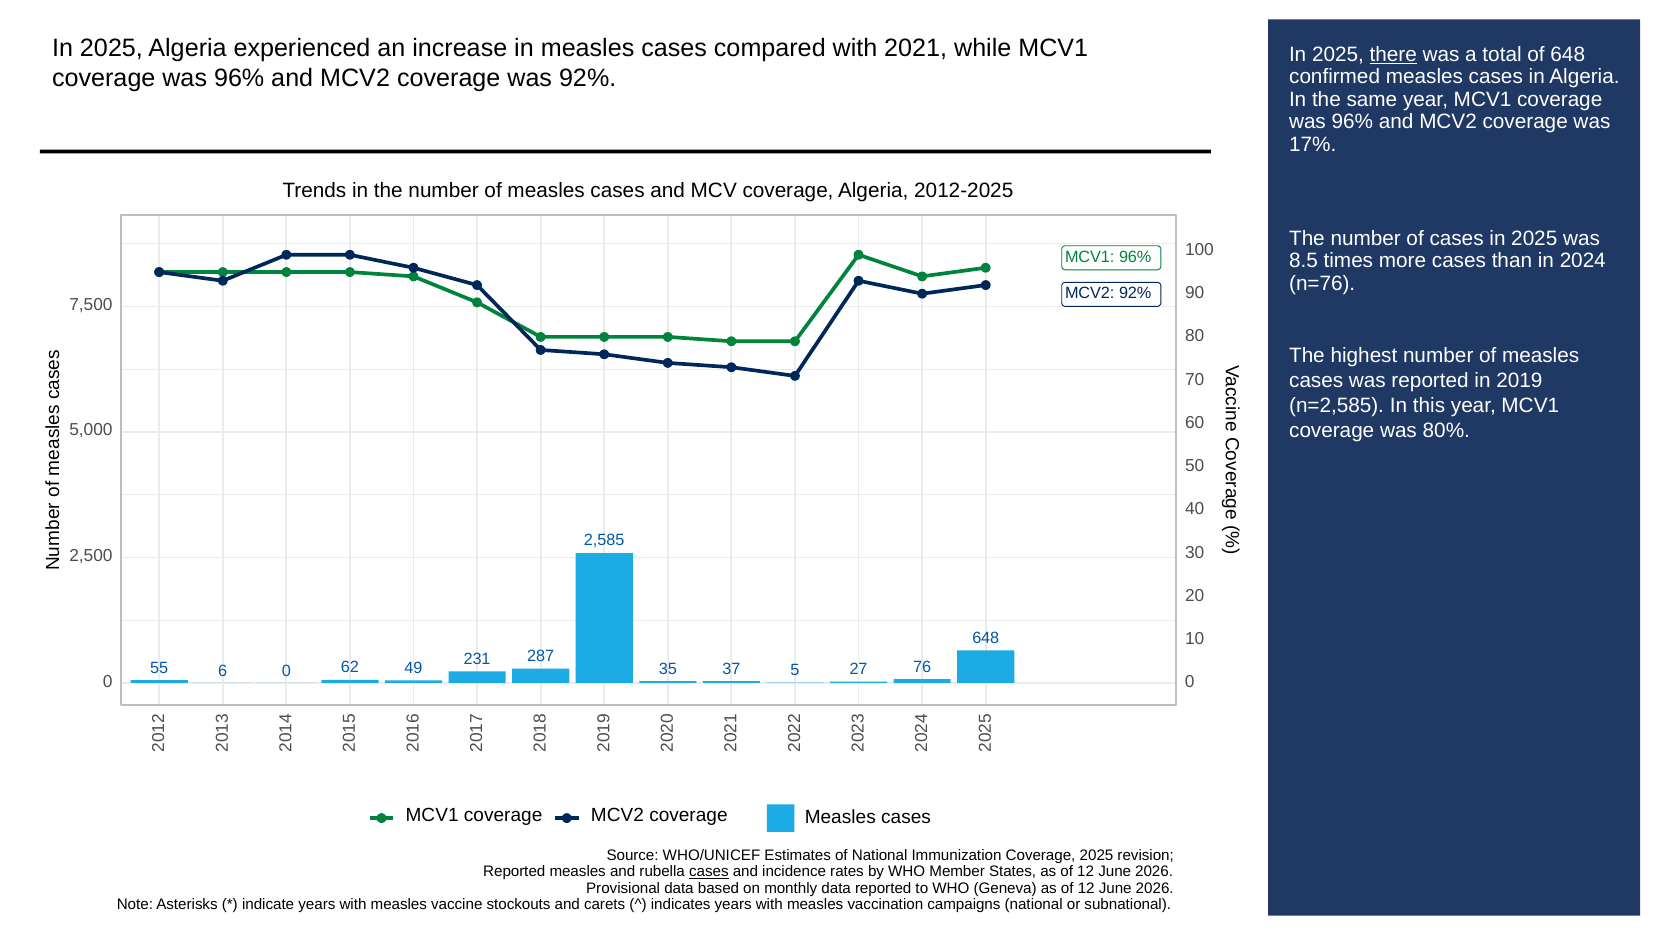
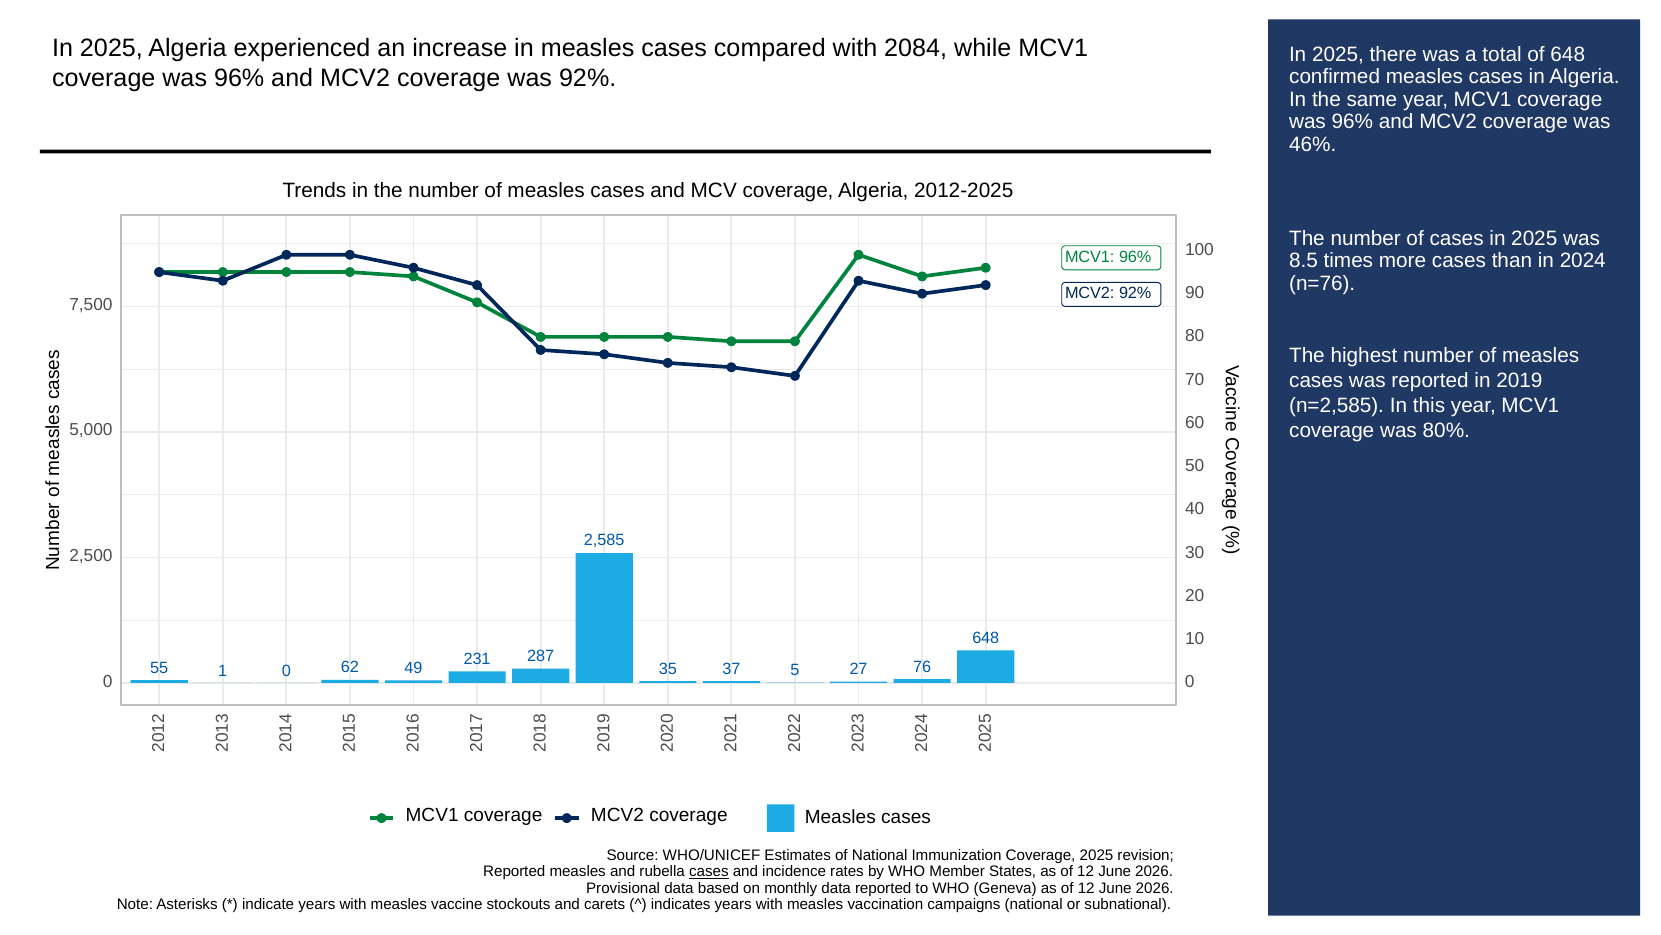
2021: 2021 -> 2084
there underline: present -> none
17%: 17% -> 46%
55 6: 6 -> 1
